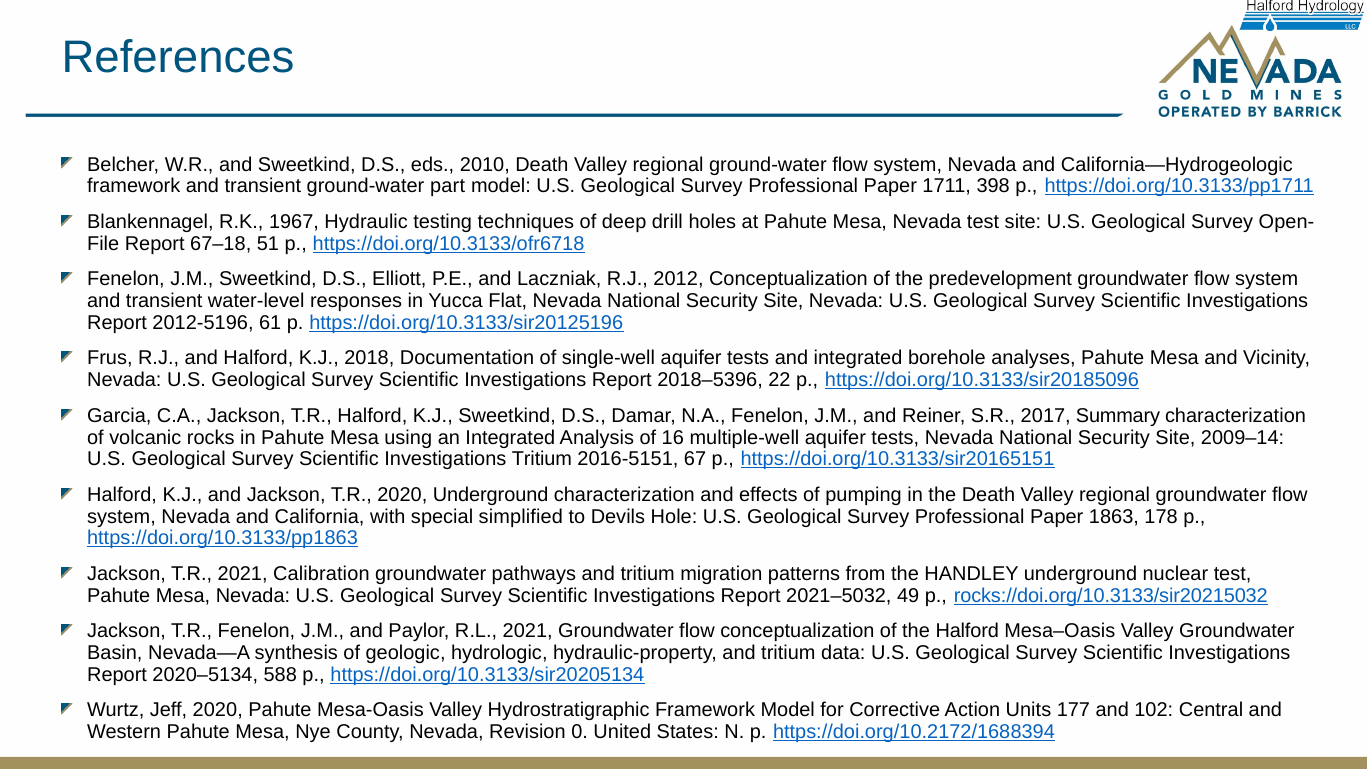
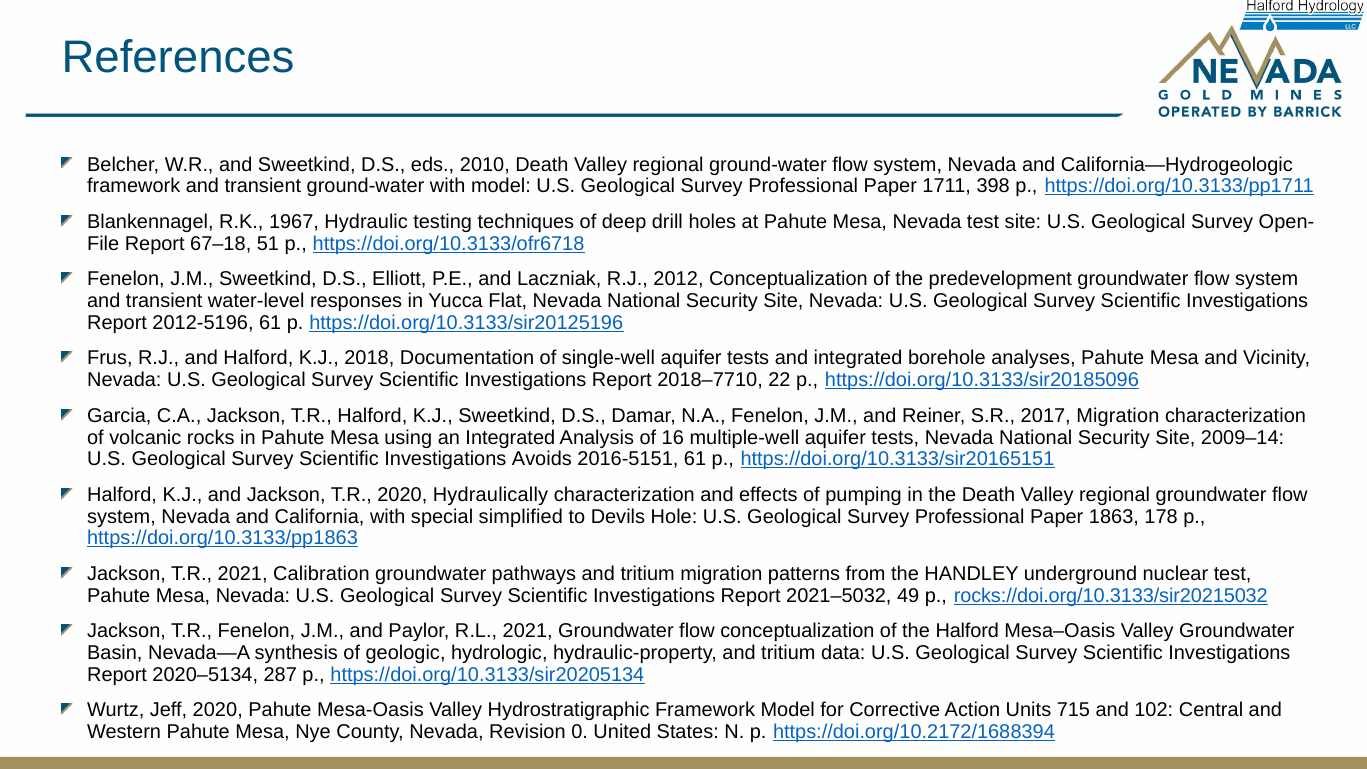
ground-water part: part -> with
2018–5396: 2018–5396 -> 2018–7710
2017 Summary: Summary -> Migration
Investigations Tritium: Tritium -> Avoids
2016-5151 67: 67 -> 61
2020 Underground: Underground -> Hydraulically
588: 588 -> 287
177: 177 -> 715
